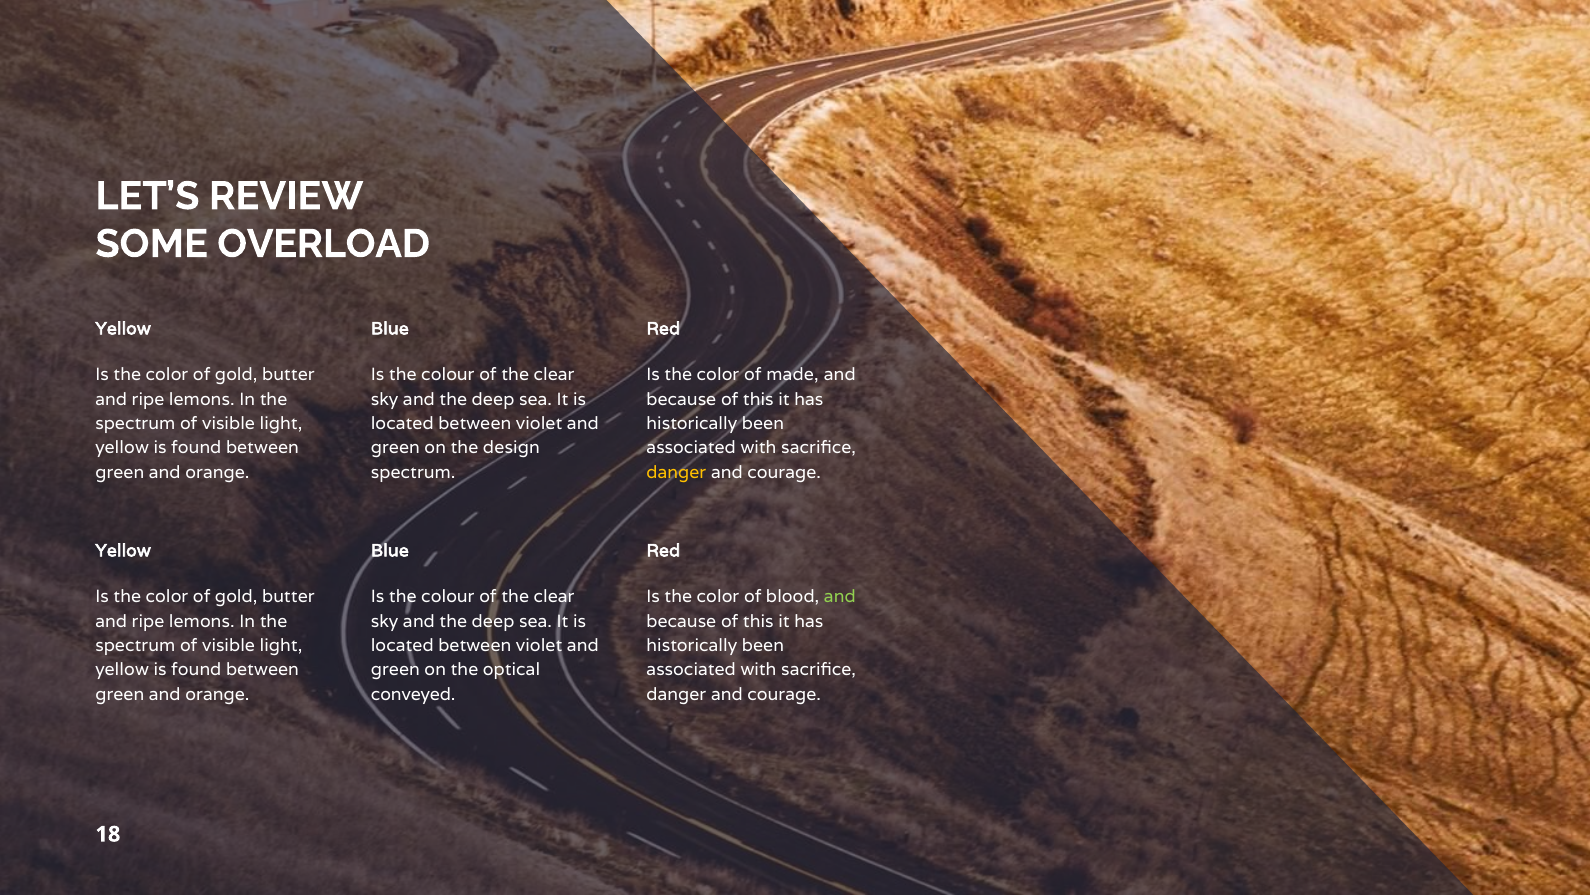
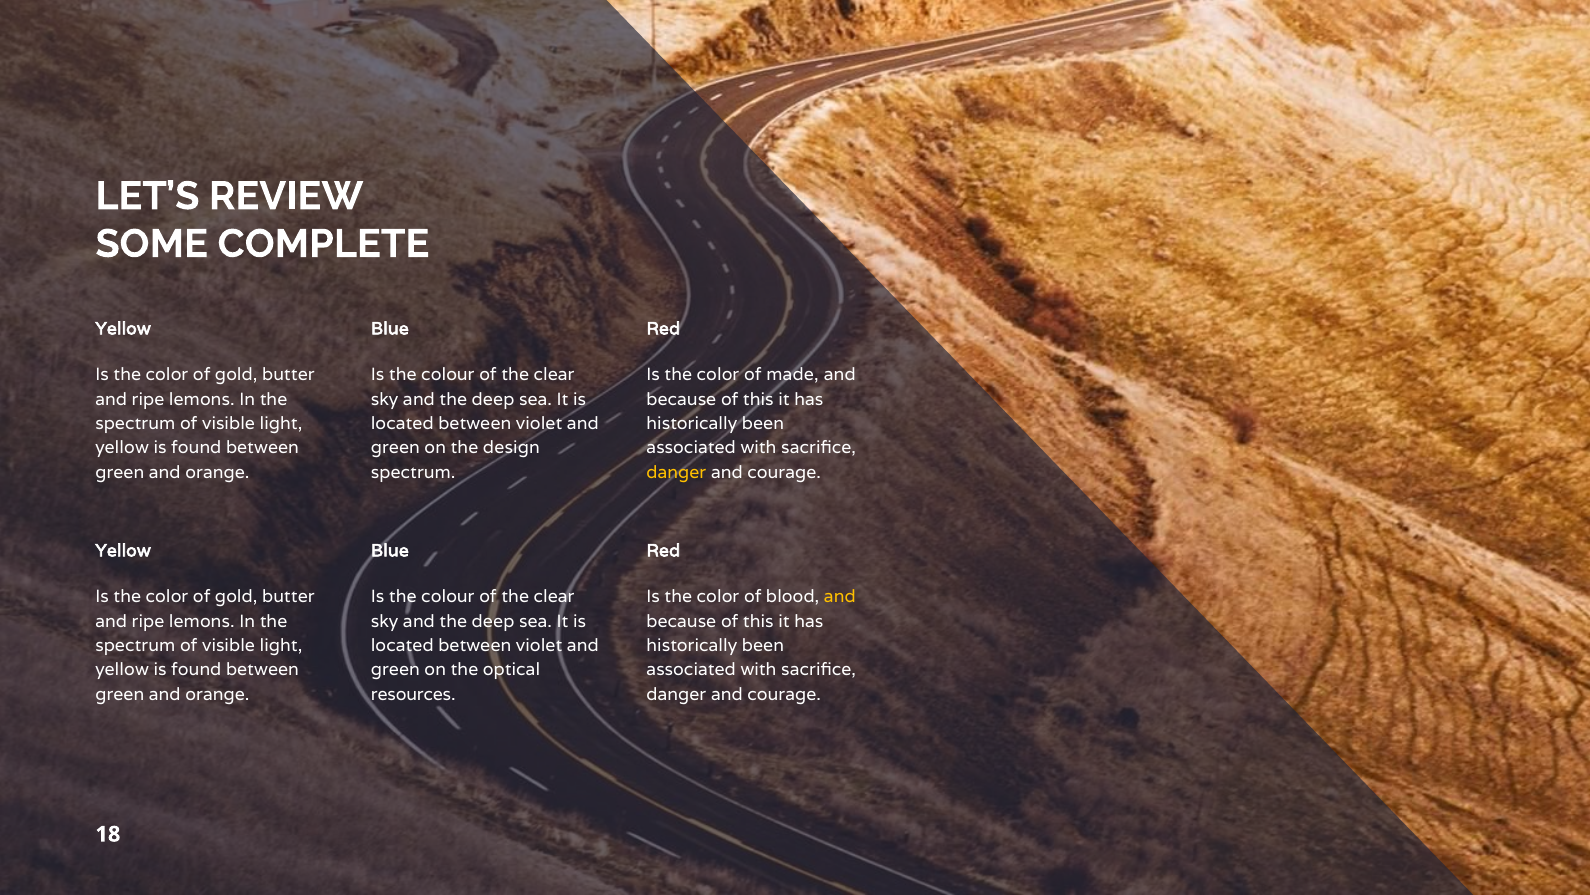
OVERLOAD: OVERLOAD -> COMPLETE
and at (840, 597) colour: light green -> yellow
conveyed: conveyed -> resources
